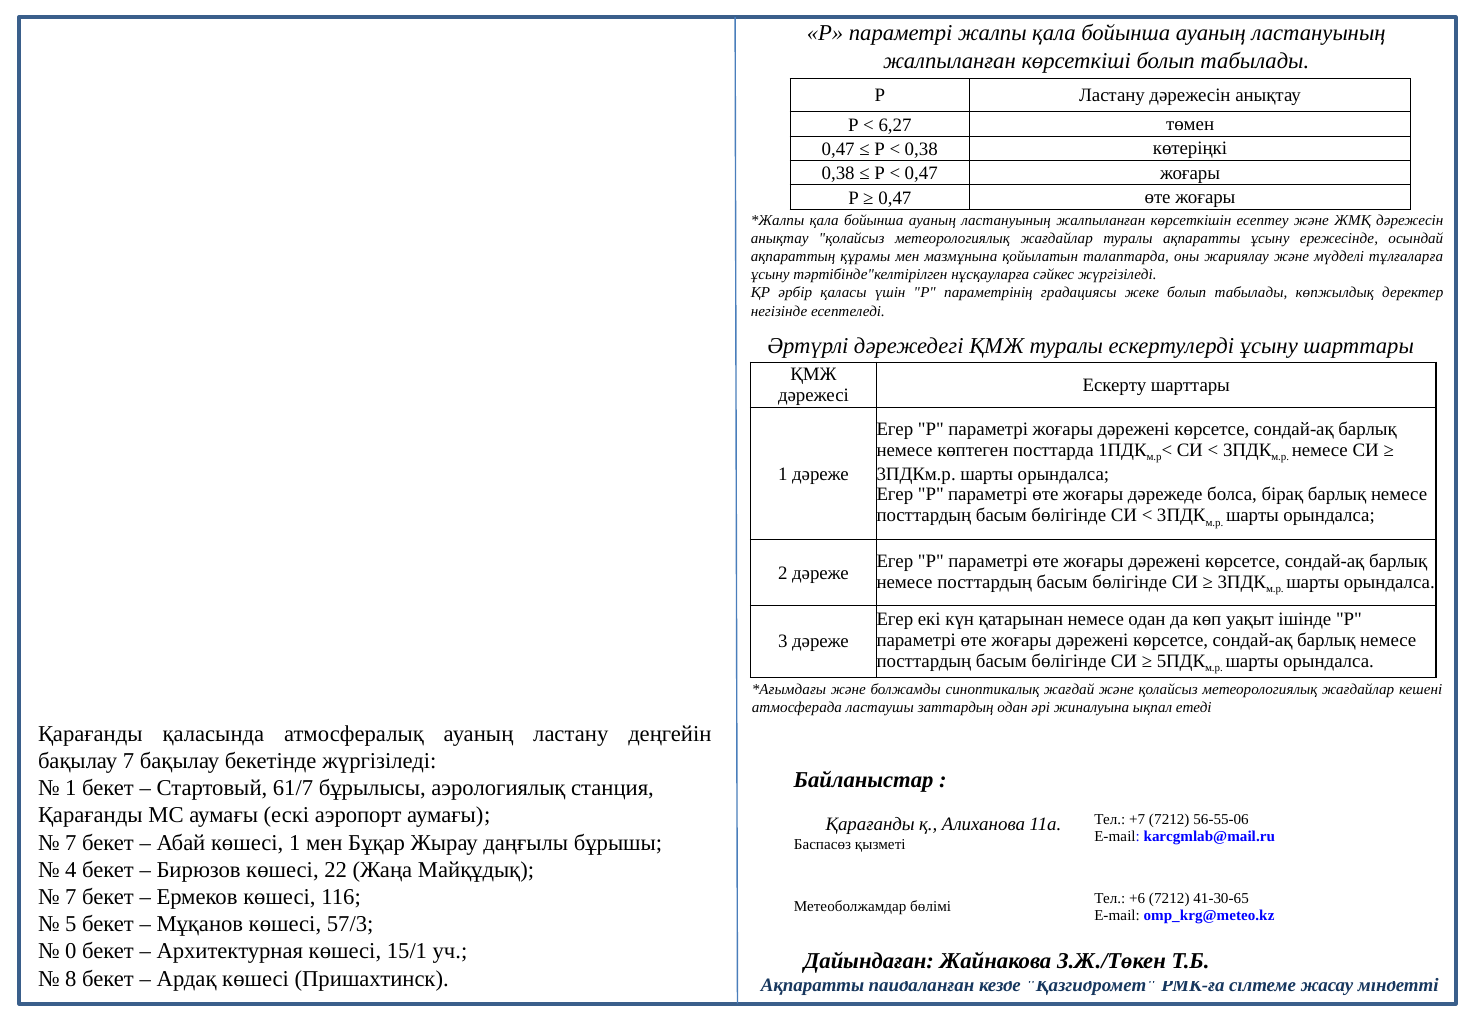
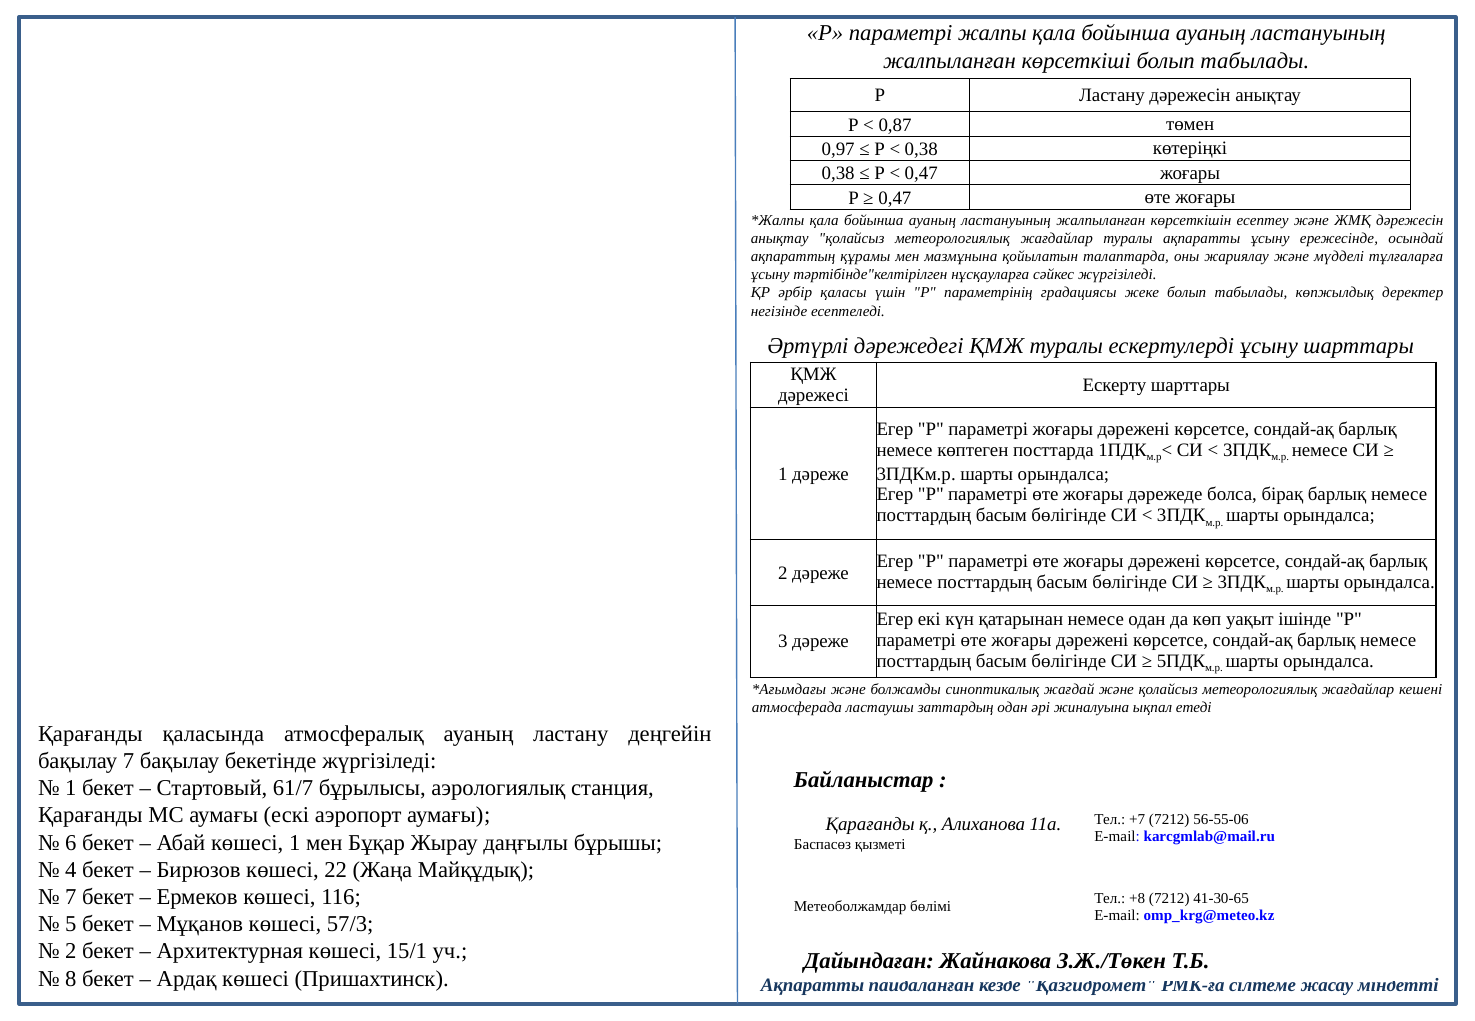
6,27: 6,27 -> 0,87
0,47 at (838, 149): 0,47 -> 0,97
7 at (71, 843): 7 -> 6
+6: +6 -> +8
0 at (71, 952): 0 -> 2
